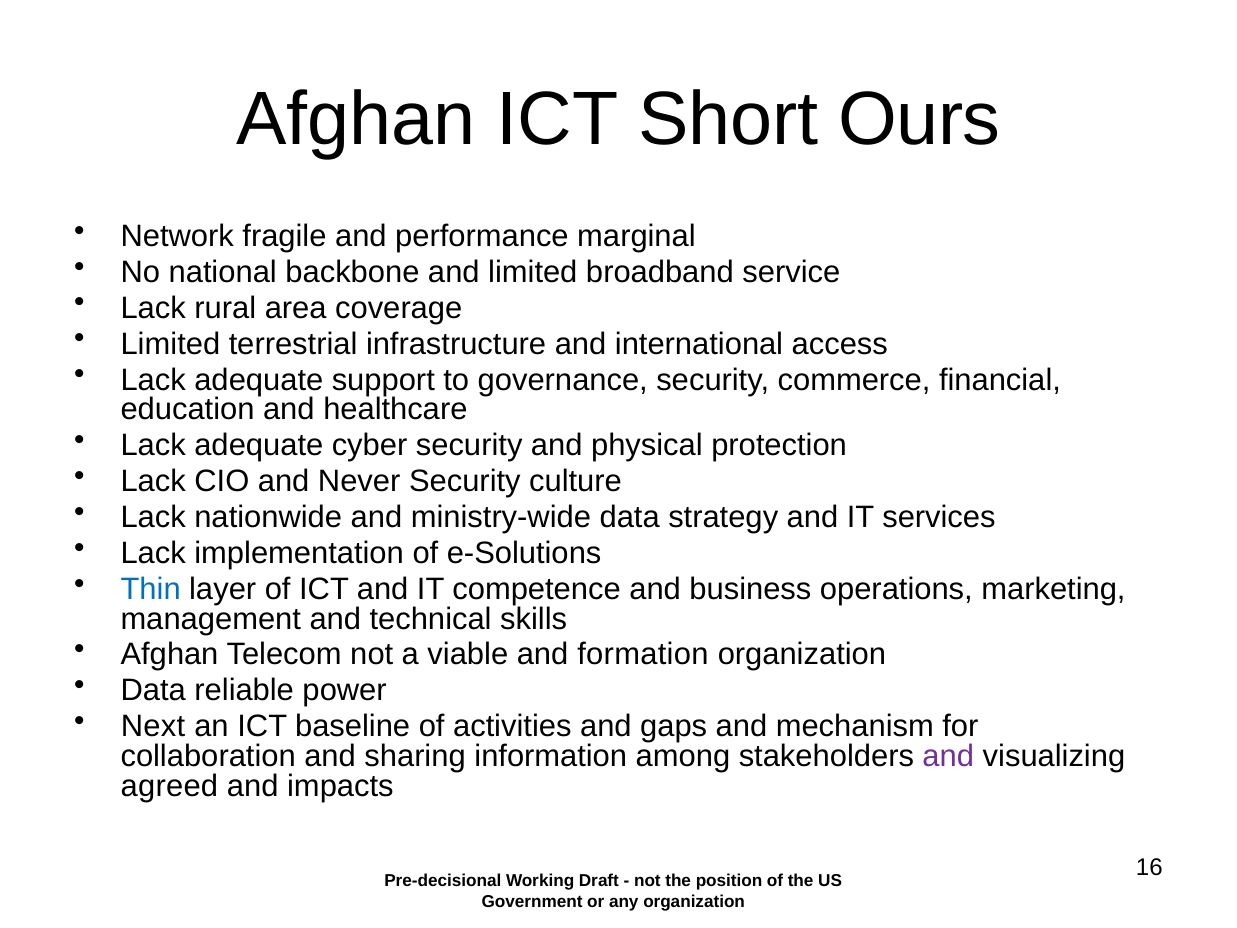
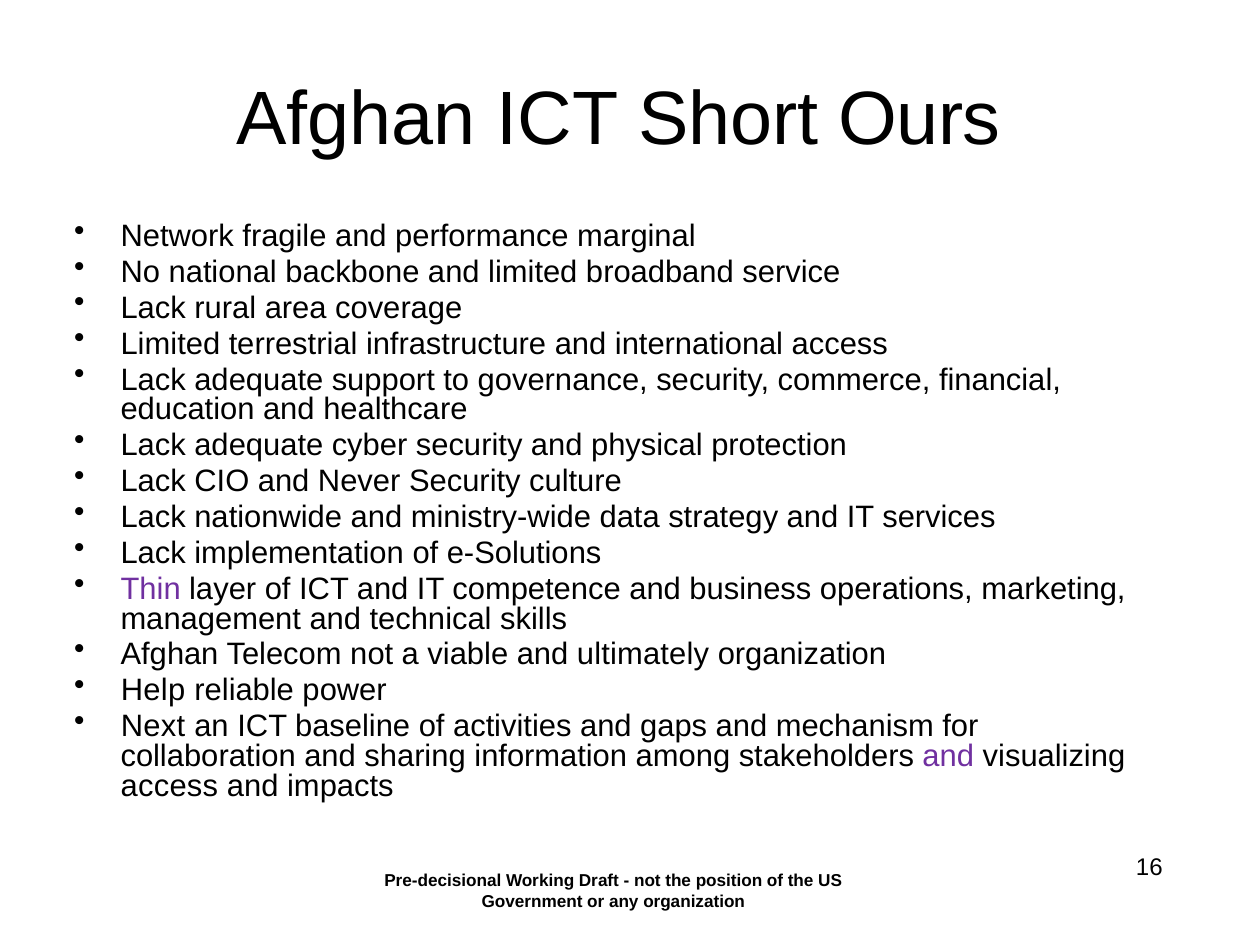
Thin colour: blue -> purple
formation: formation -> ultimately
Data at (153, 690): Data -> Help
agreed at (169, 786): agreed -> access
